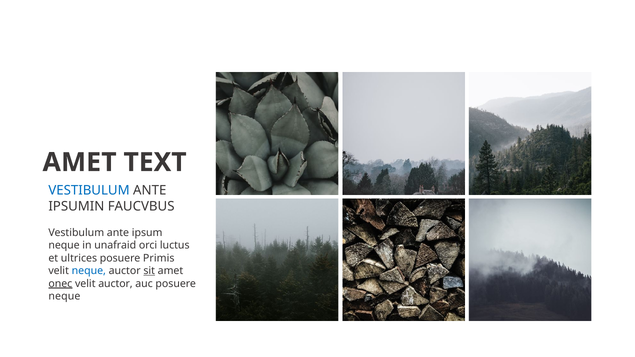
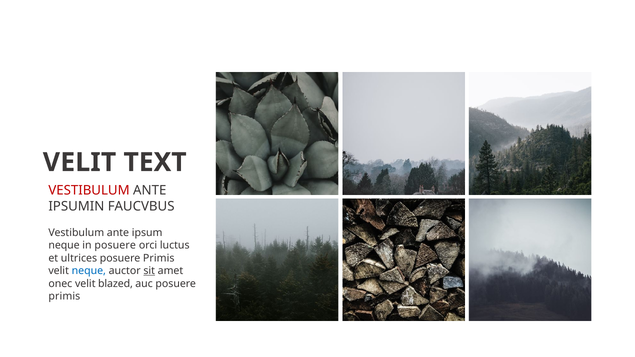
AMET at (80, 162): AMET -> VELIT
VESTIBULUM at (89, 190) colour: blue -> red
in unafraid: unafraid -> posuere
onec underline: present -> none
velit auctor: auctor -> blazed
neque at (64, 296): neque -> primis
